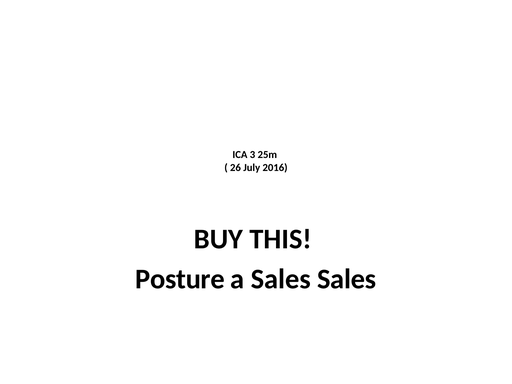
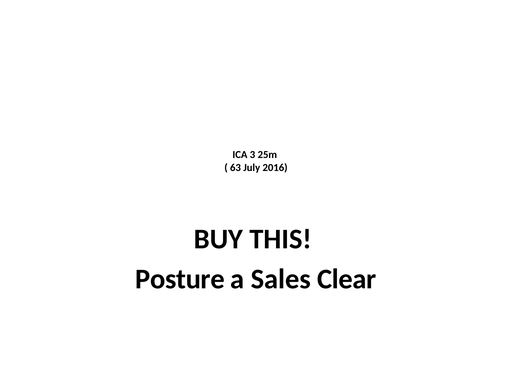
26: 26 -> 63
Sales Sales: Sales -> Clear
